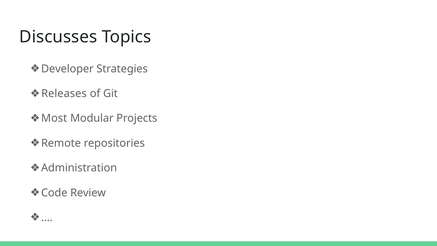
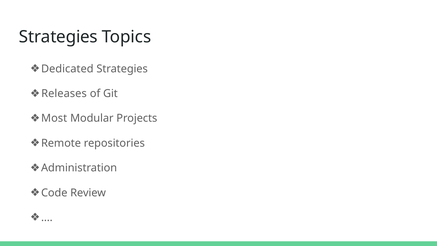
Discusses at (58, 37): Discusses -> Strategies
Developer: Developer -> Dedicated
